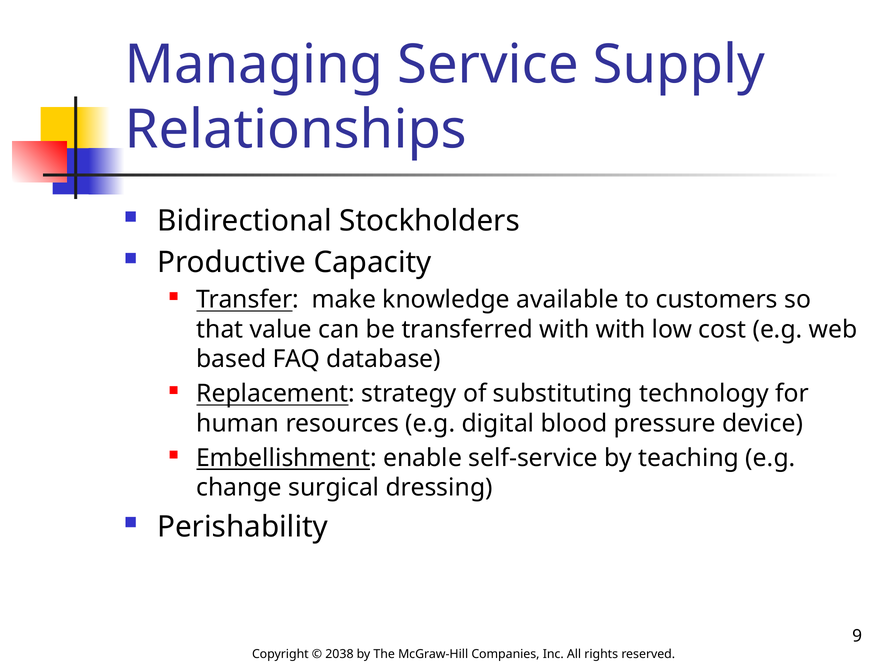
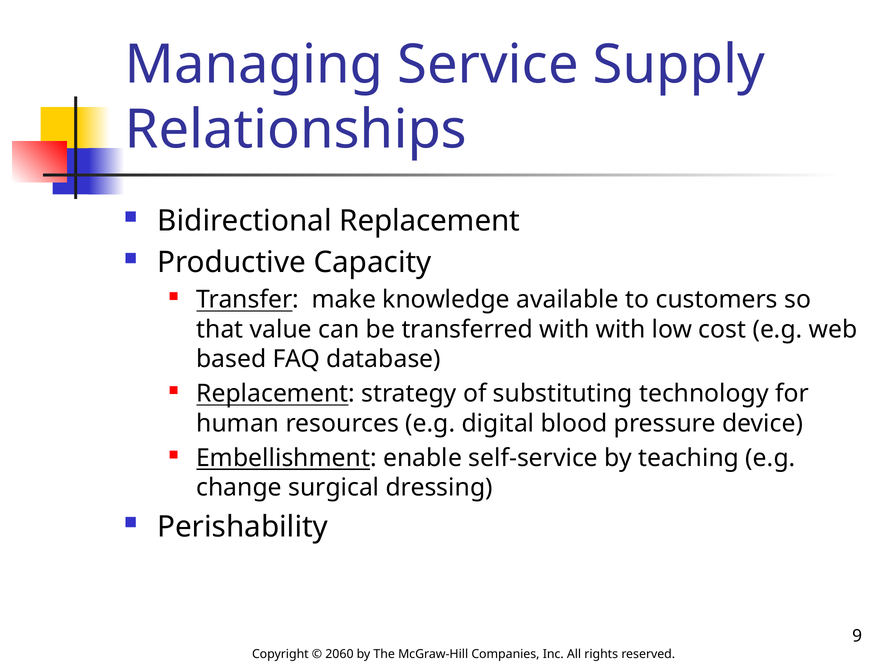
Bidirectional Stockholders: Stockholders -> Replacement
2038: 2038 -> 2060
